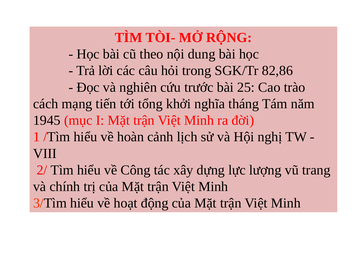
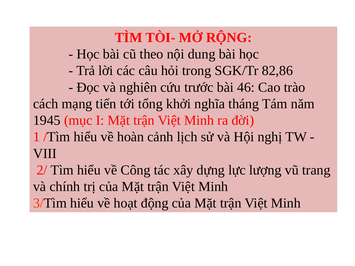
25: 25 -> 46
